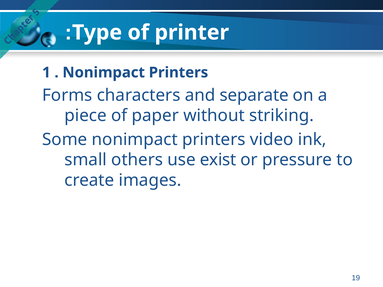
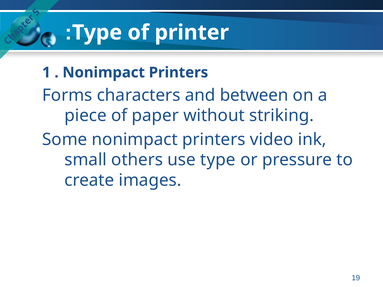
separate: separate -> between
use exist: exist -> type
